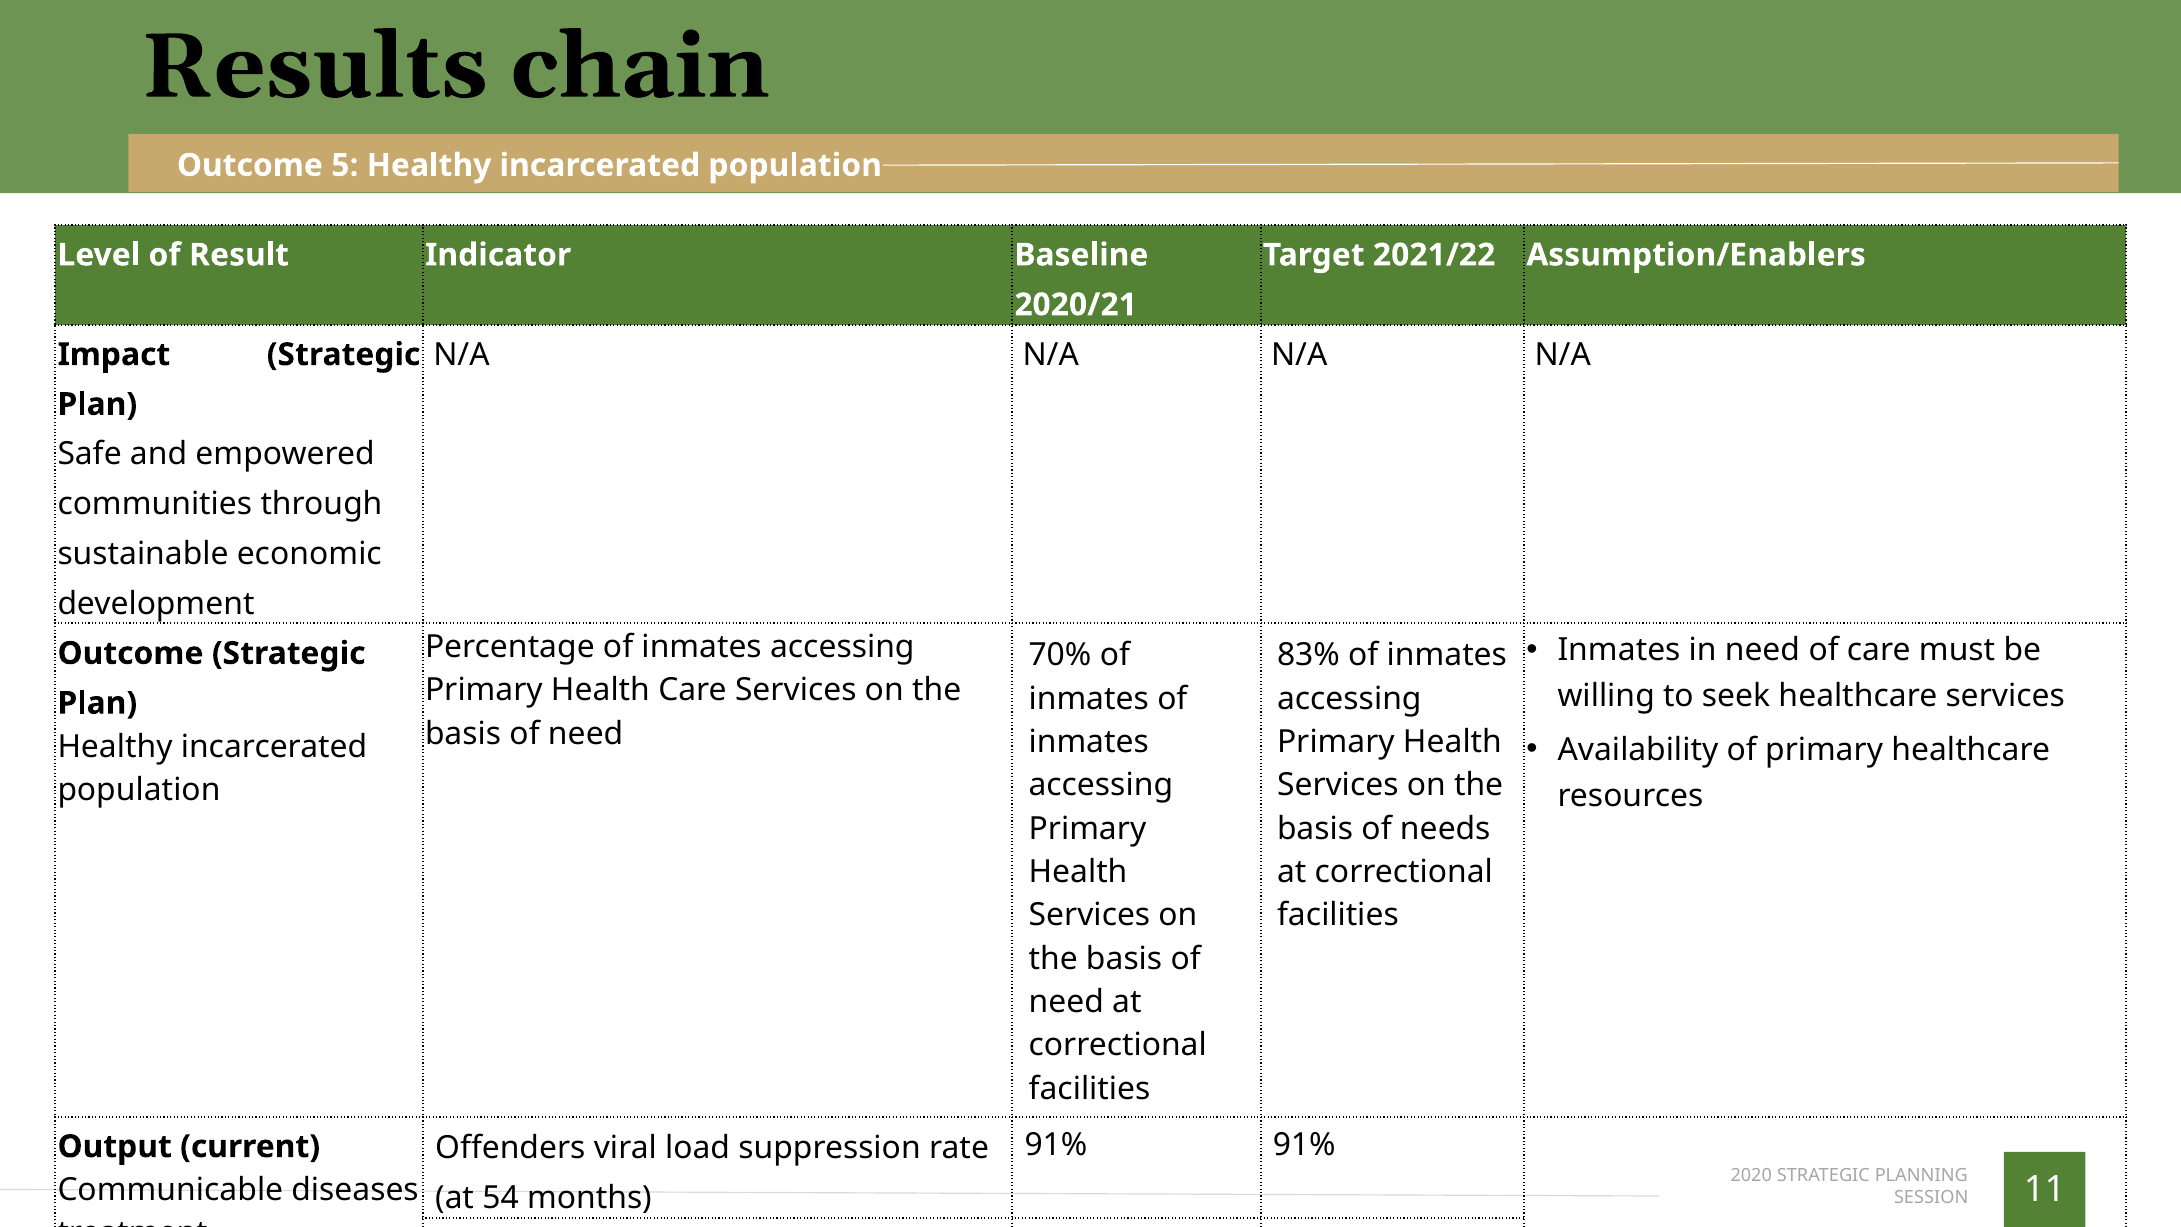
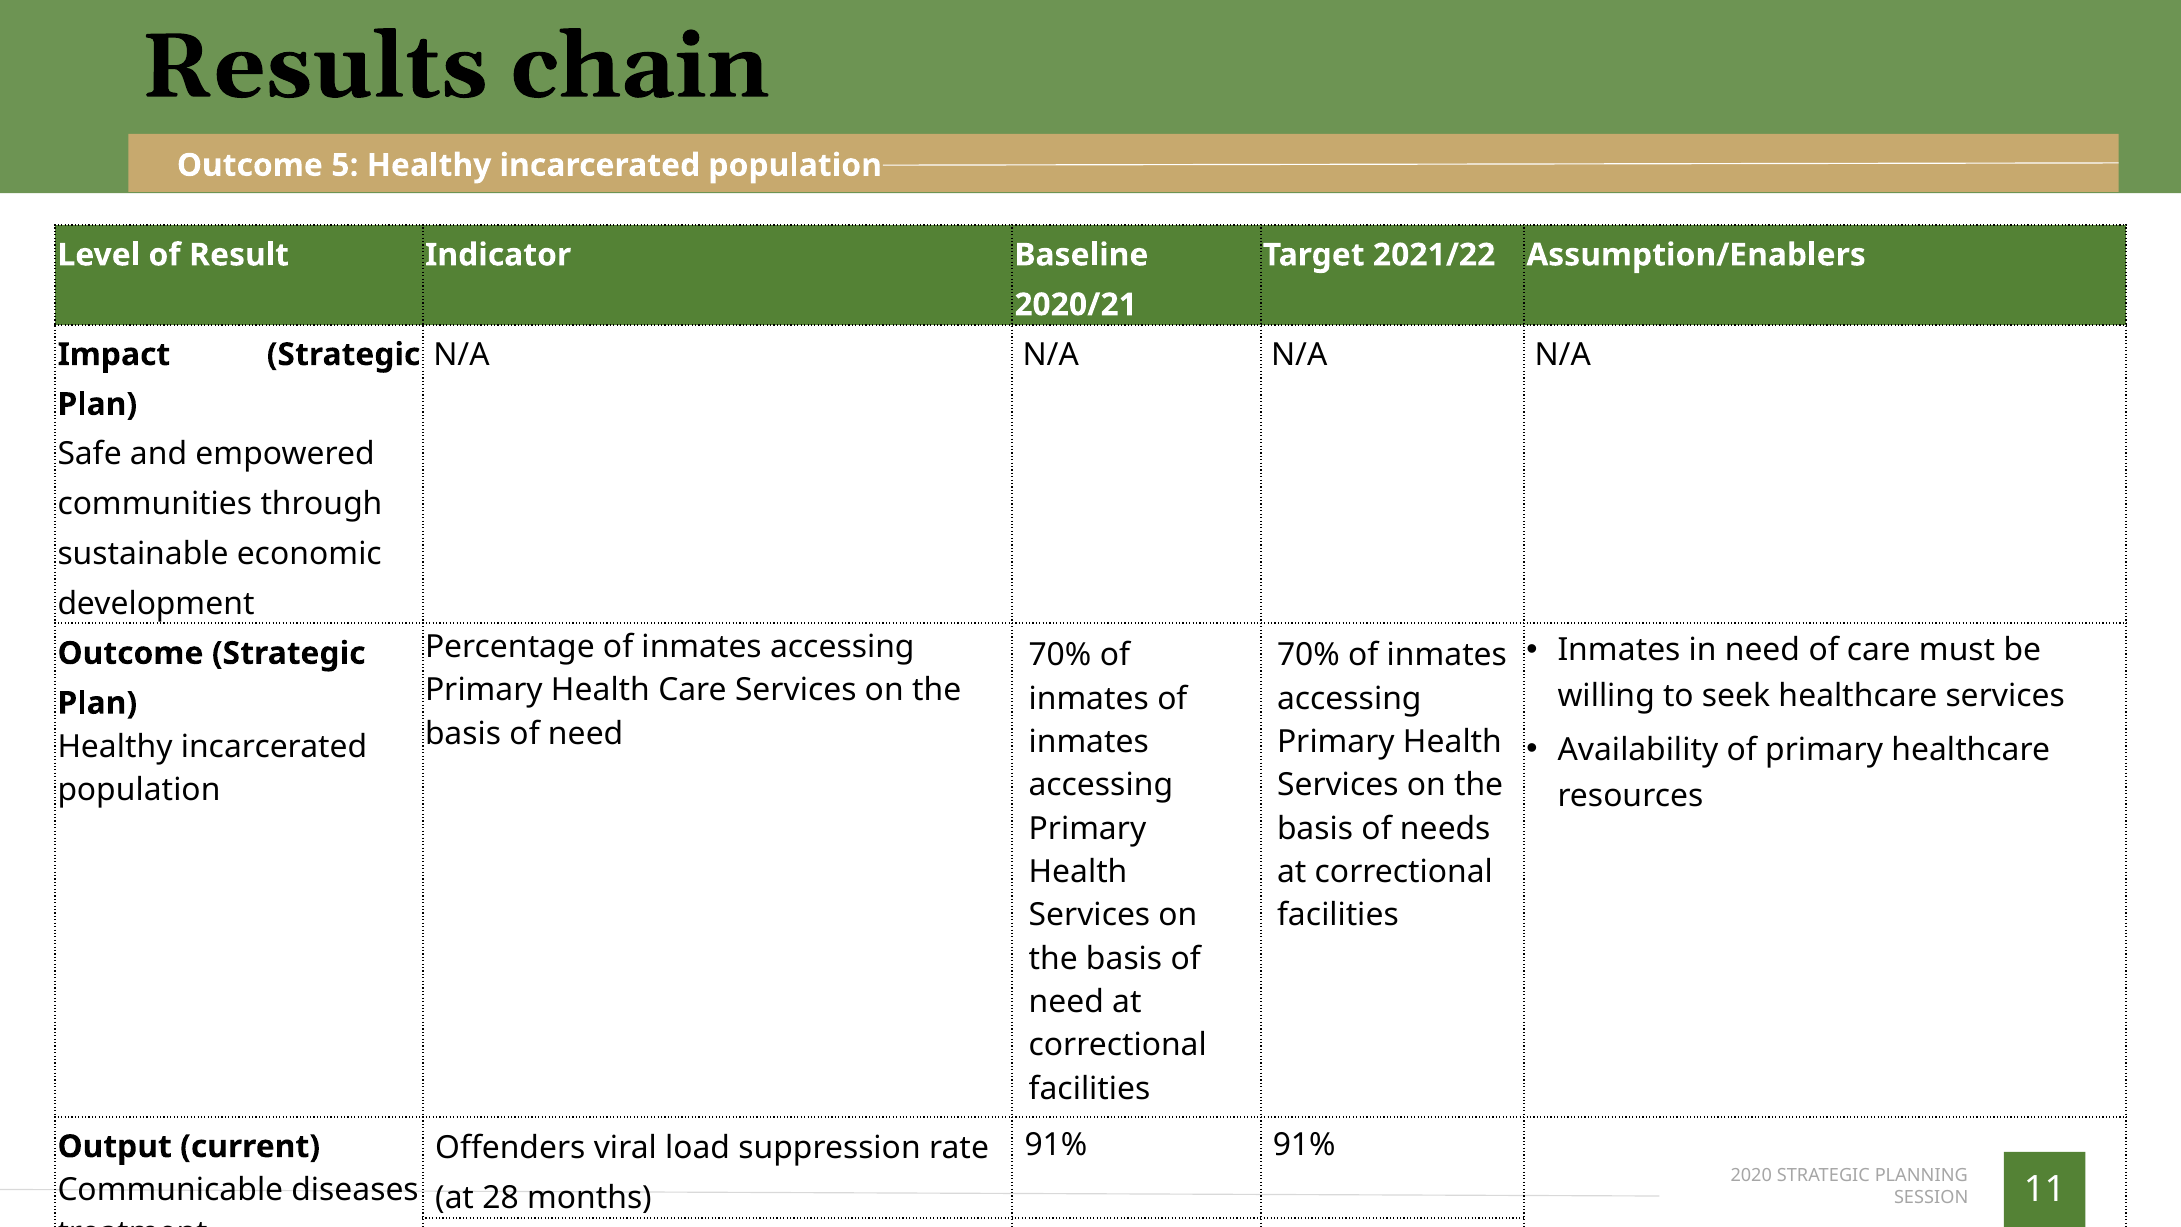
83% at (1308, 655): 83% -> 70%
54: 54 -> 28
